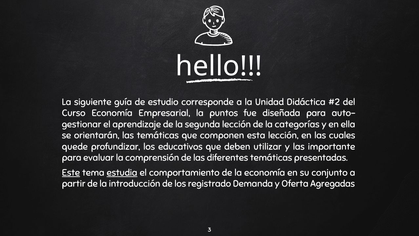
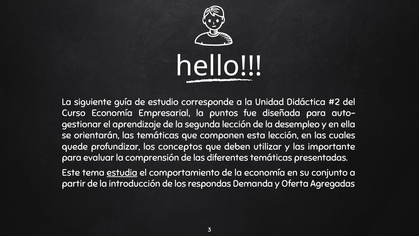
categorías: categorías -> desempleo
educativos: educativos -> conceptos
Este underline: present -> none
registrado: registrado -> respondas
